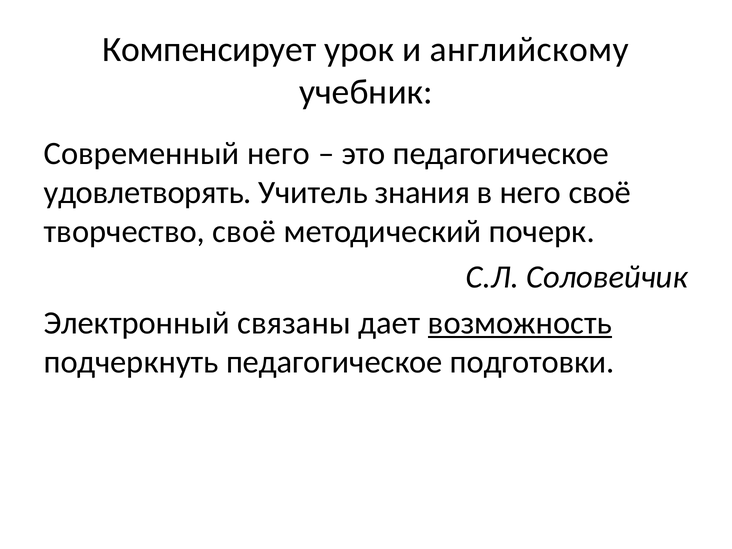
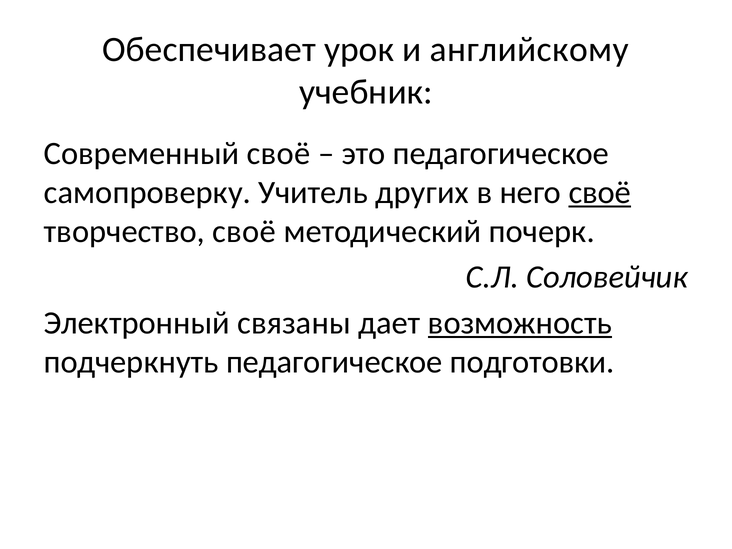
Компенсирует: Компенсирует -> Обеспечивает
Современный него: него -> своё
удовлетворять: удовлетворять -> самопроверку
знания: знания -> других
своё at (600, 193) underline: none -> present
